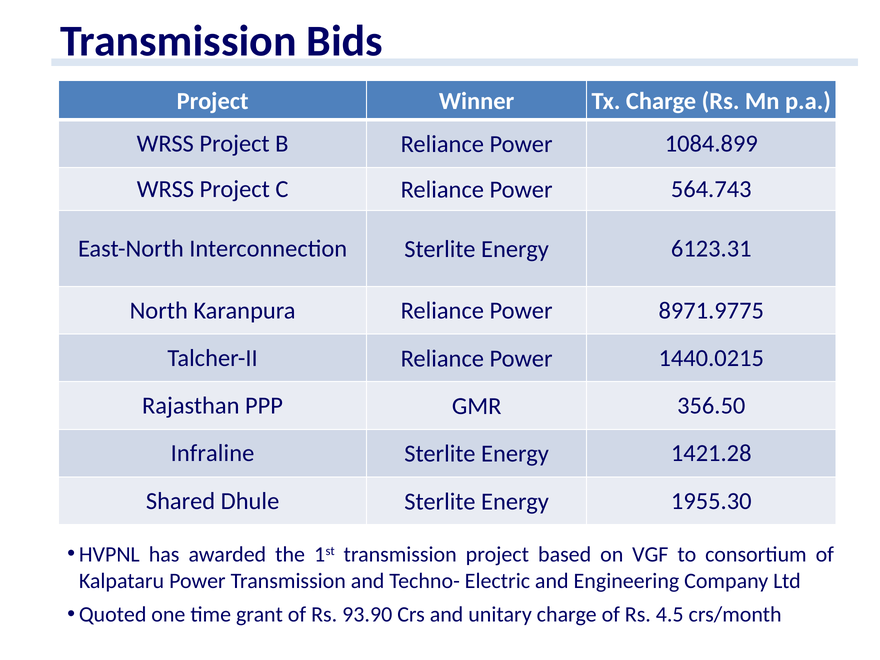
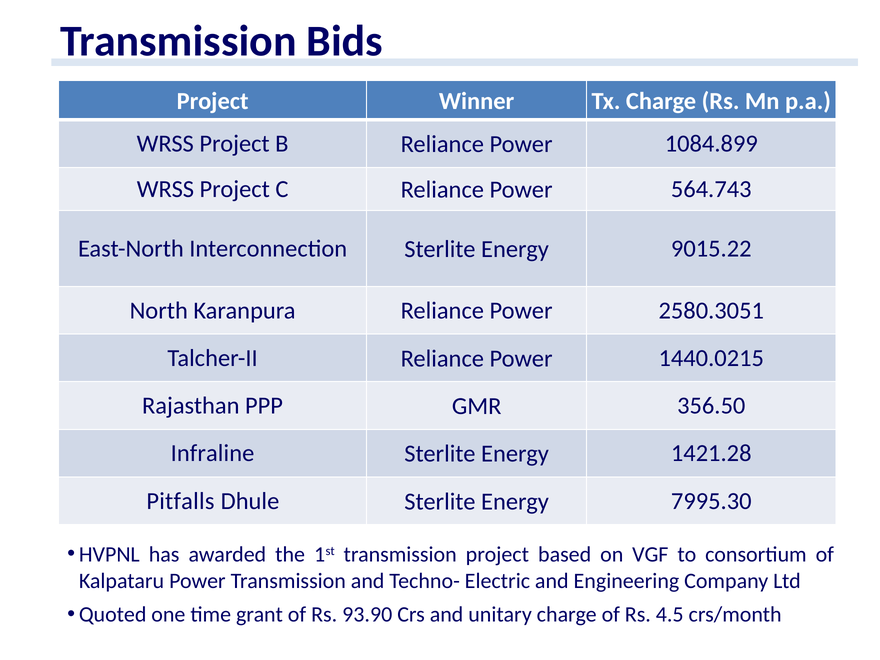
6123.31: 6123.31 -> 9015.22
8971.9775: 8971.9775 -> 2580.3051
Shared: Shared -> Pitfalls
1955.30: 1955.30 -> 7995.30
